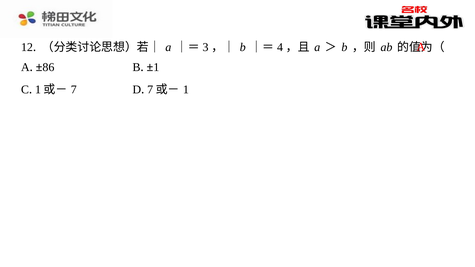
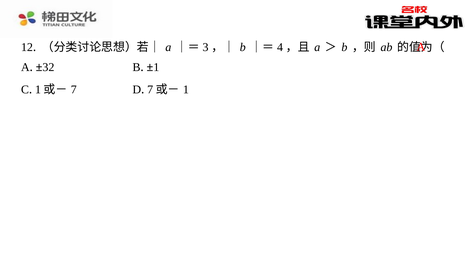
86: 86 -> 32
